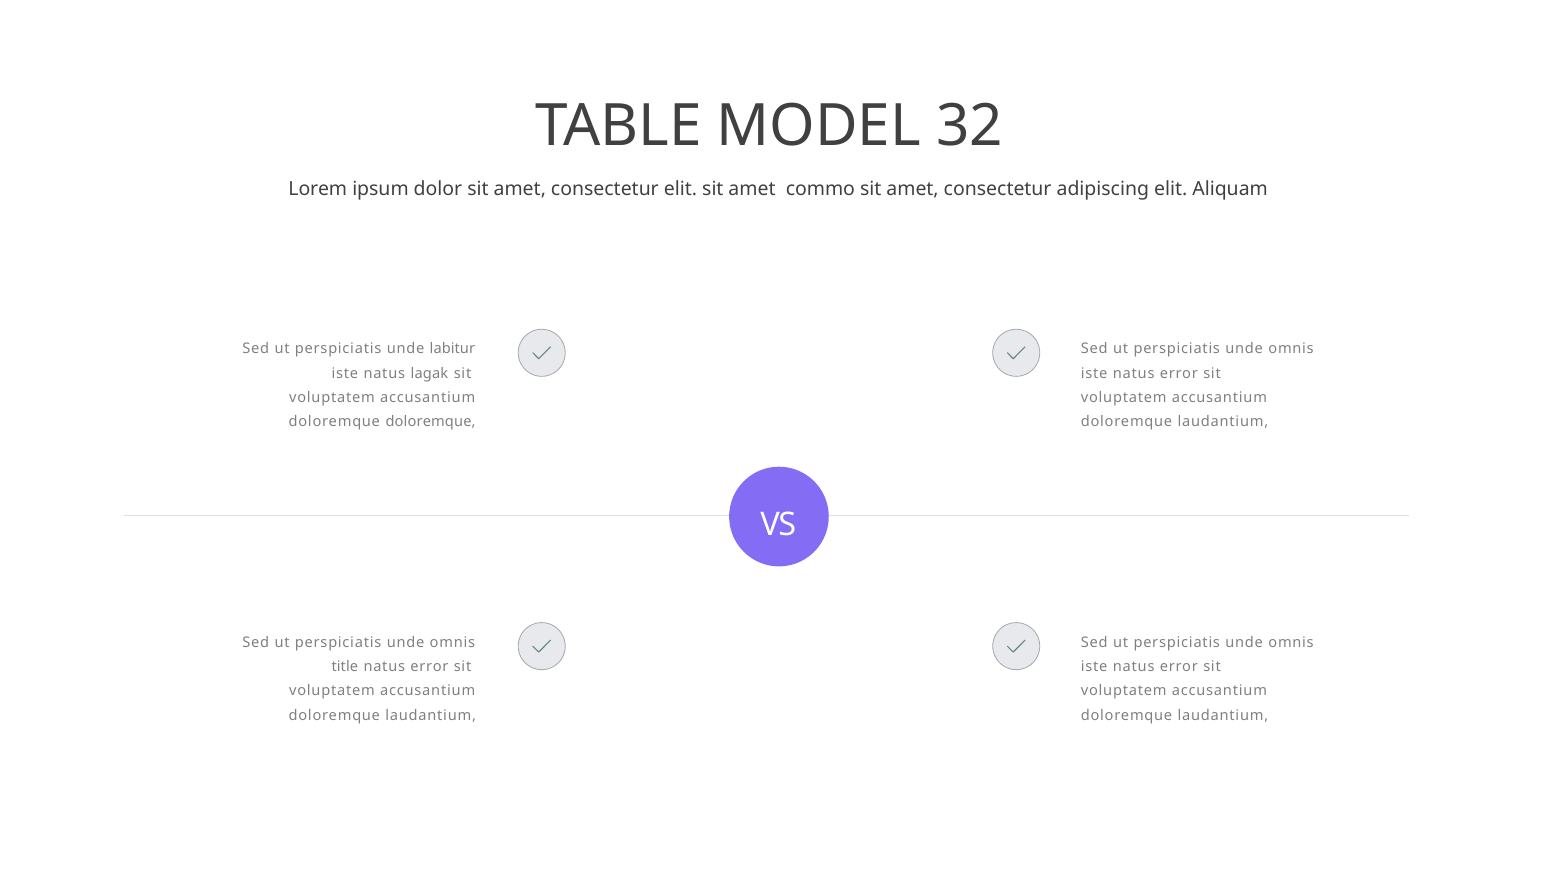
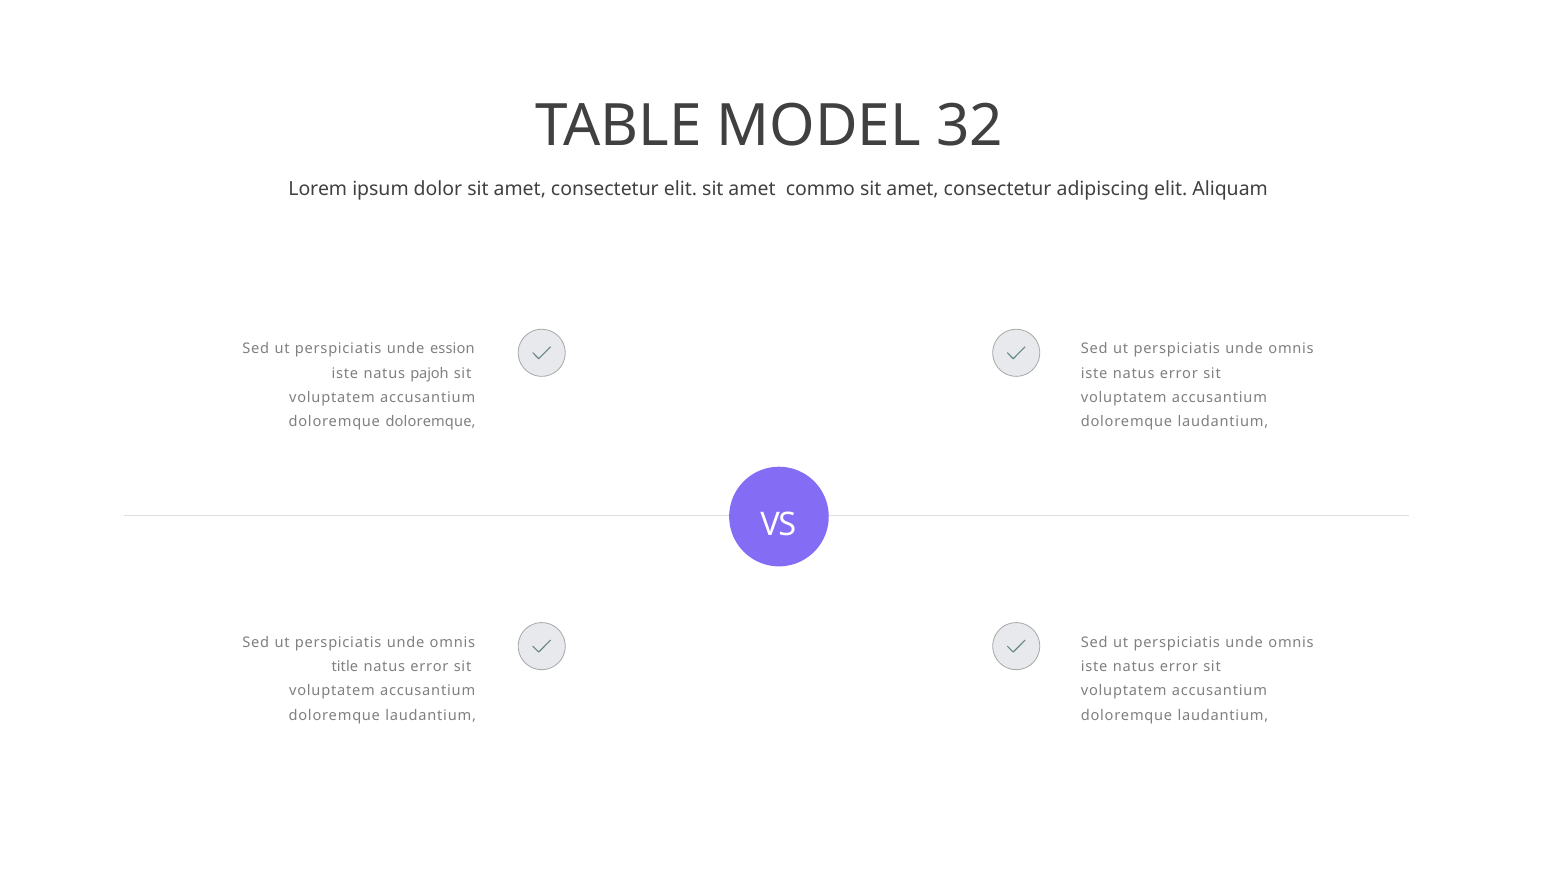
labitur: labitur -> ession
lagak: lagak -> pajoh
